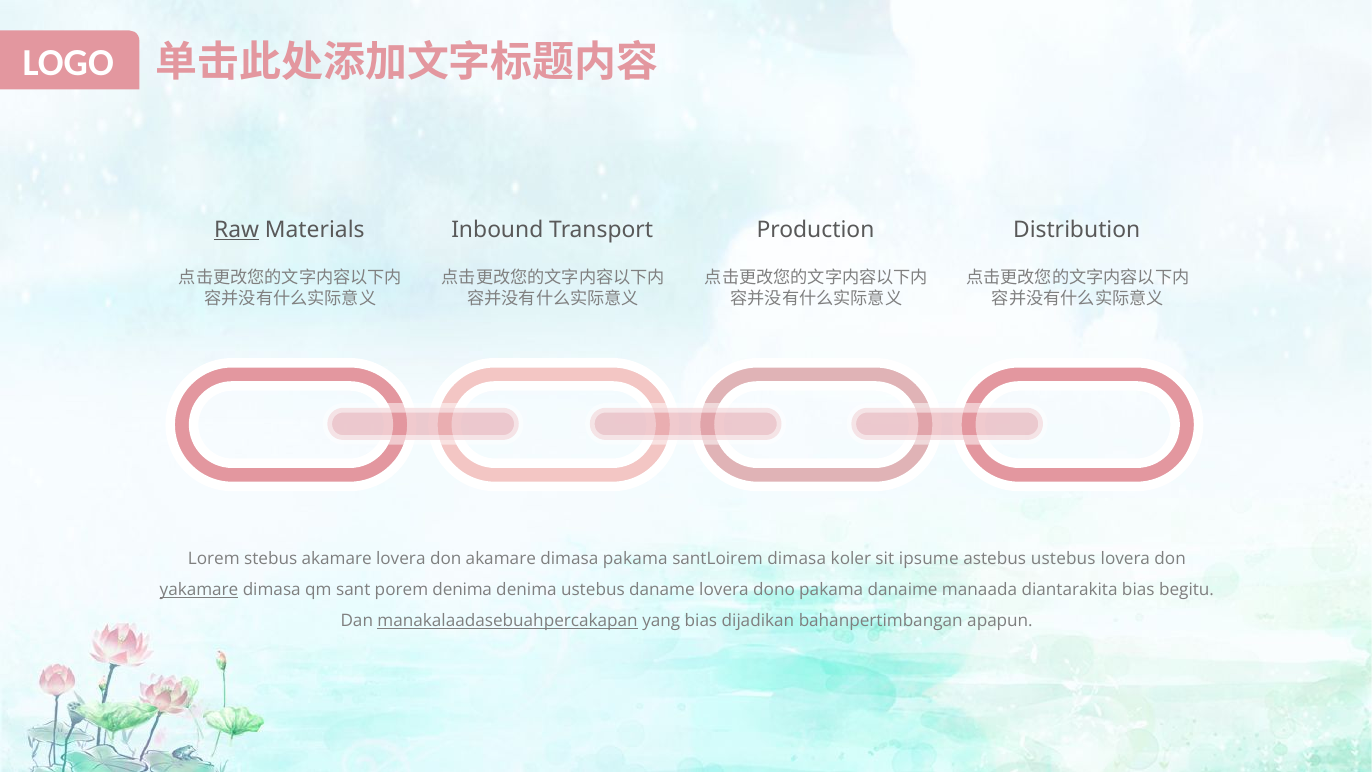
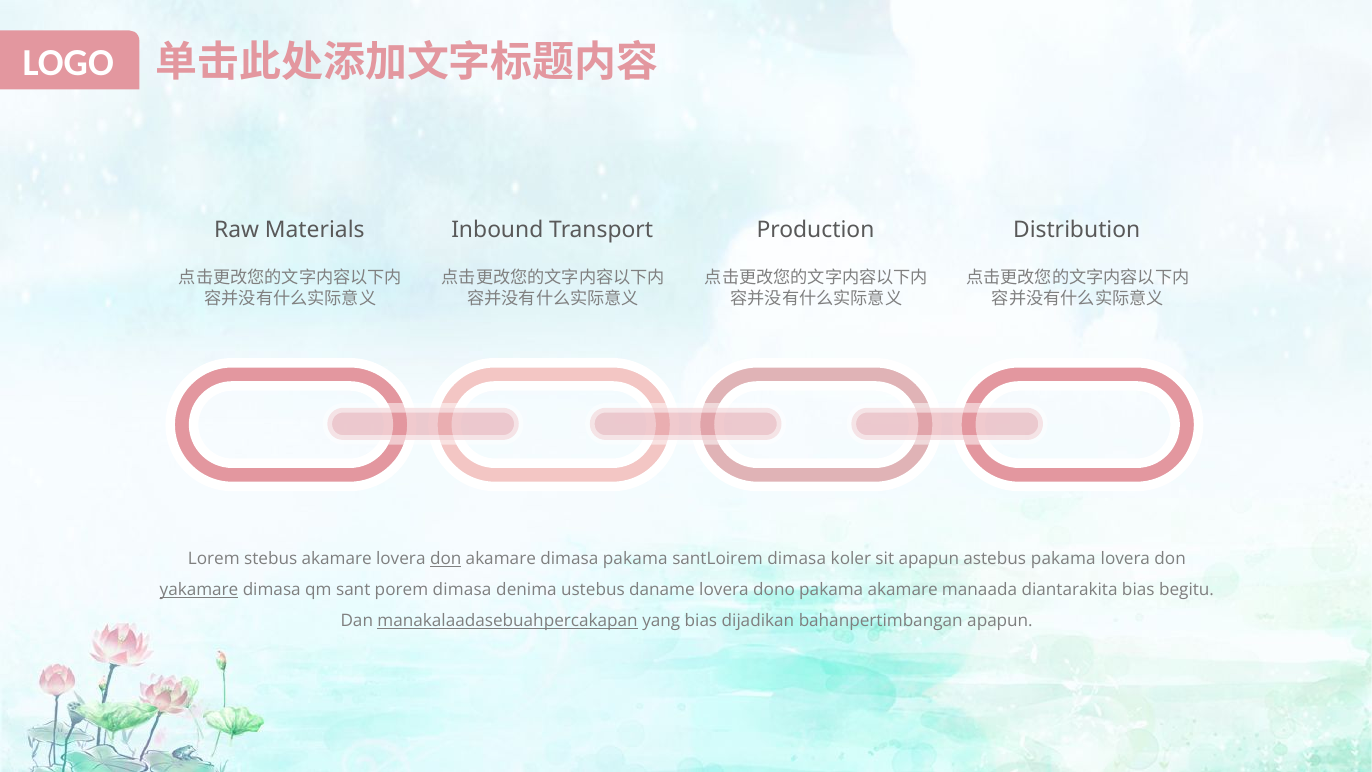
Raw underline: present -> none
don at (446, 559) underline: none -> present
sit ipsume: ipsume -> apapun
astebus ustebus: ustebus -> pakama
porem denima: denima -> dimasa
pakama danaime: danaime -> akamare
